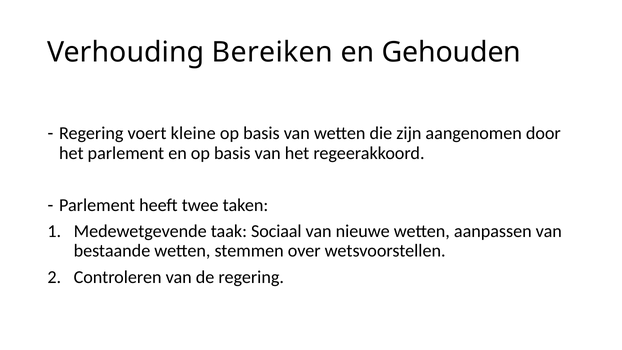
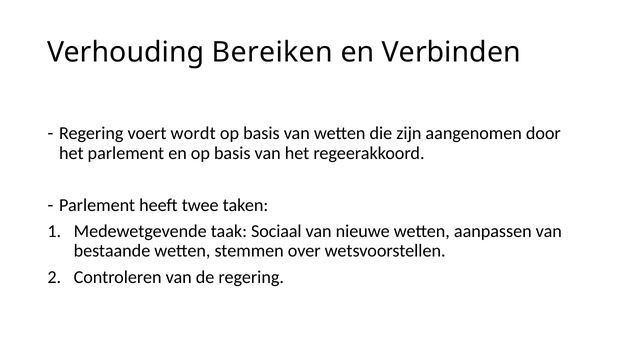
Gehouden: Gehouden -> Verbinden
kleine: kleine -> wordt
